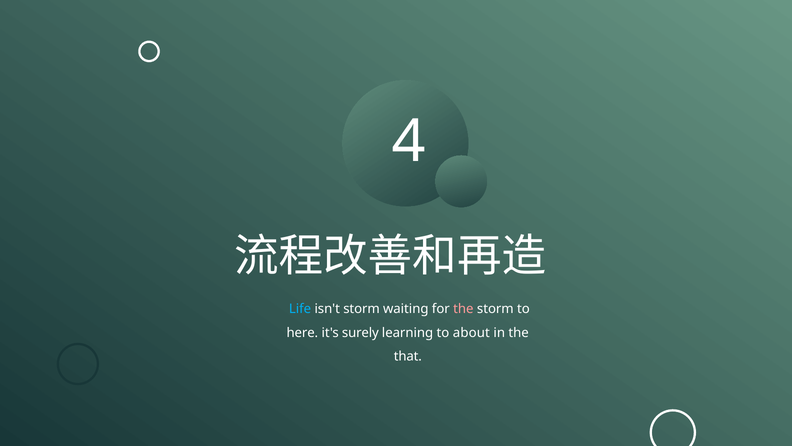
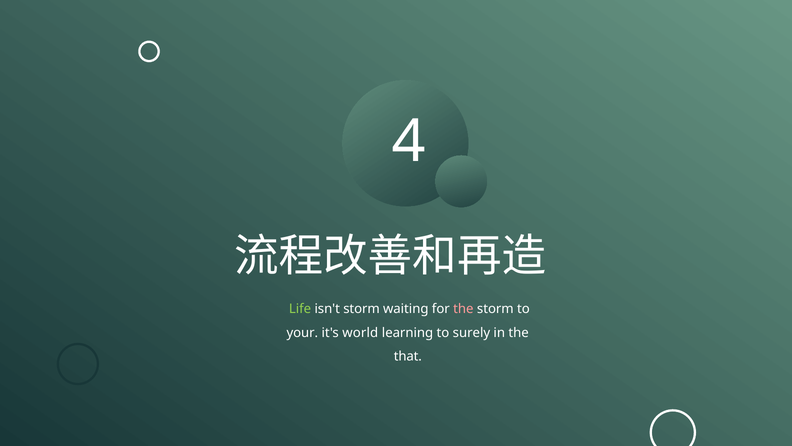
Life colour: light blue -> light green
here: here -> your
surely: surely -> world
about: about -> surely
